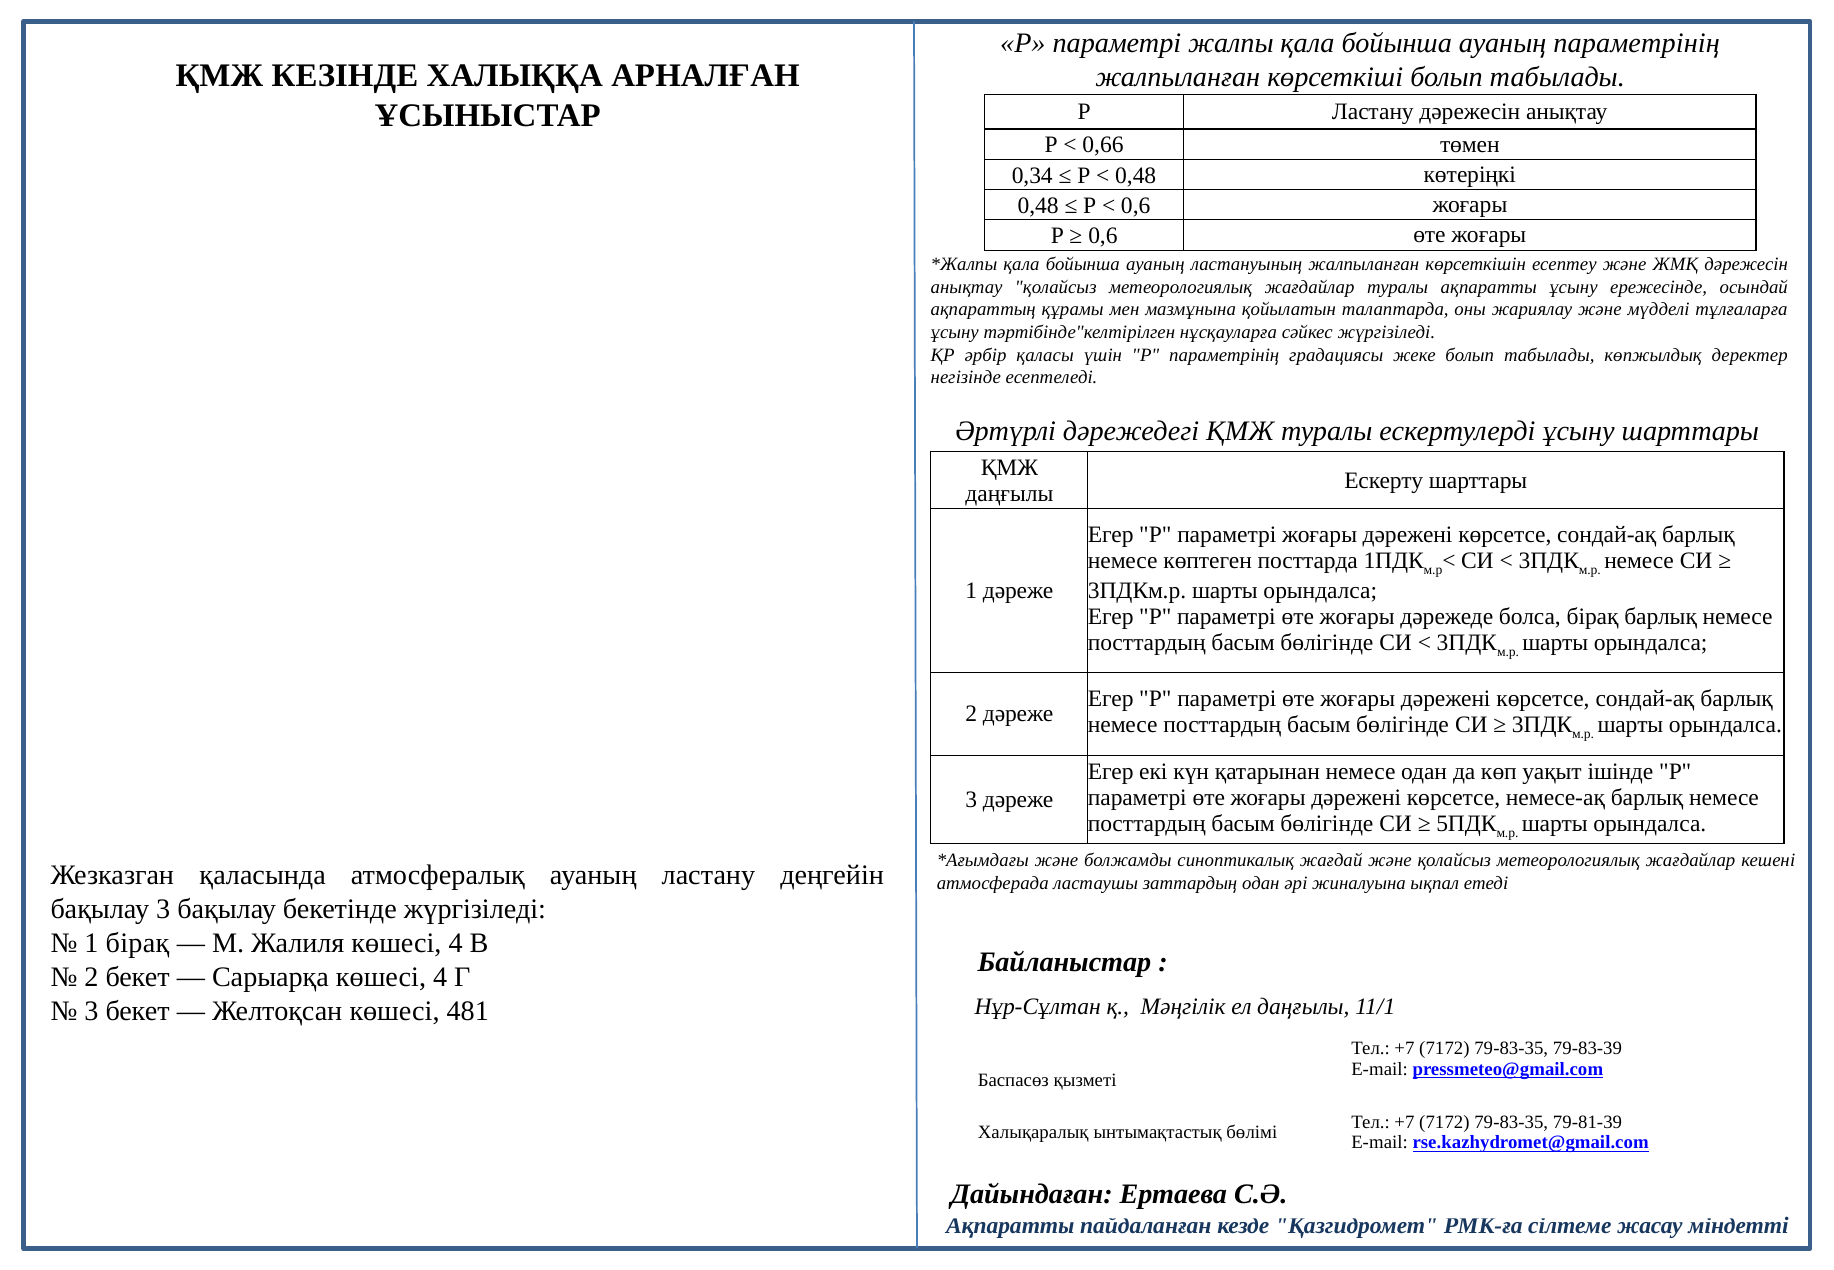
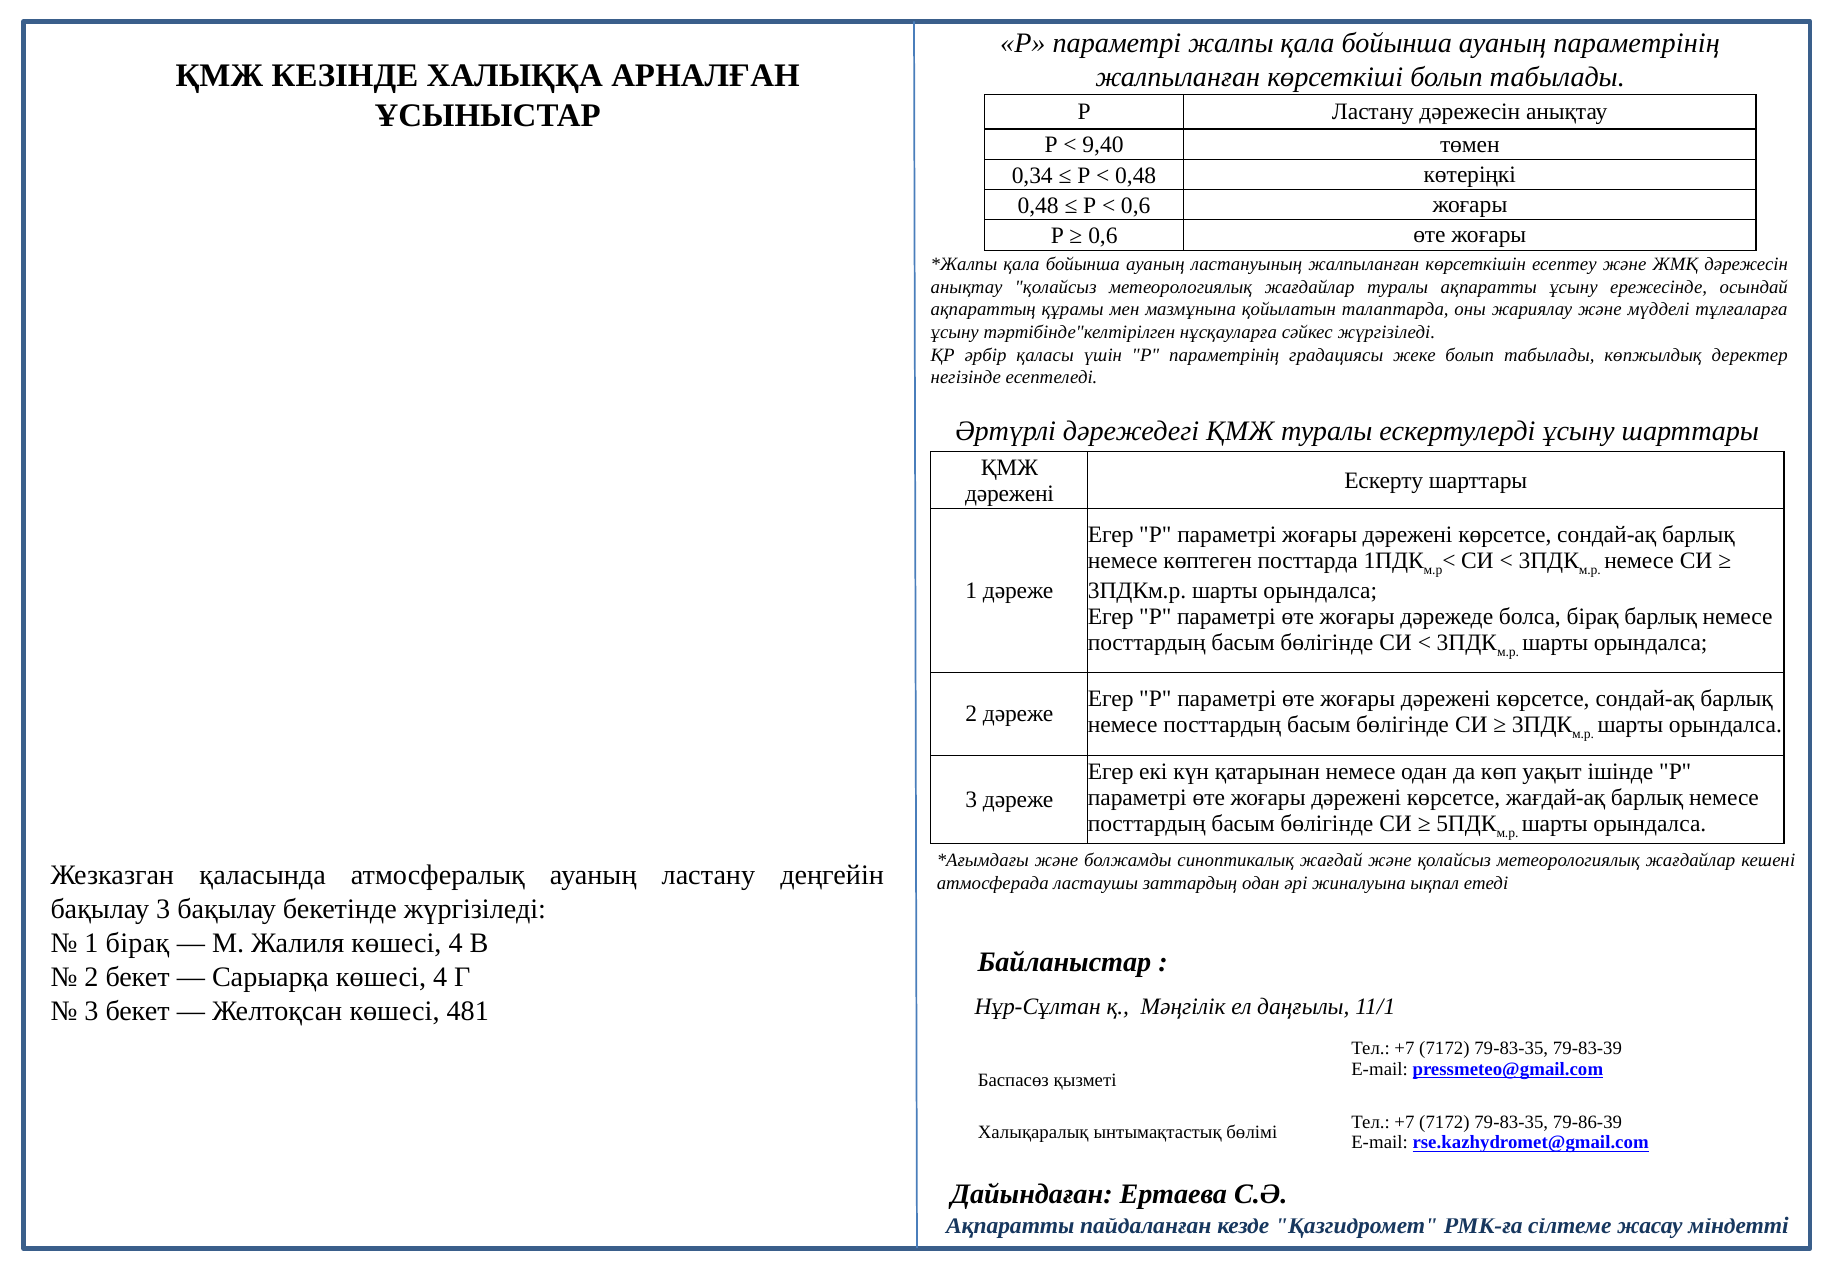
0,66: 0,66 -> 9,40
даңғылы at (1009, 493): даңғылы -> дәрежені
немесе-ақ: немесе-ақ -> жағдай-ақ
79-81-39: 79-81-39 -> 79-86-39
